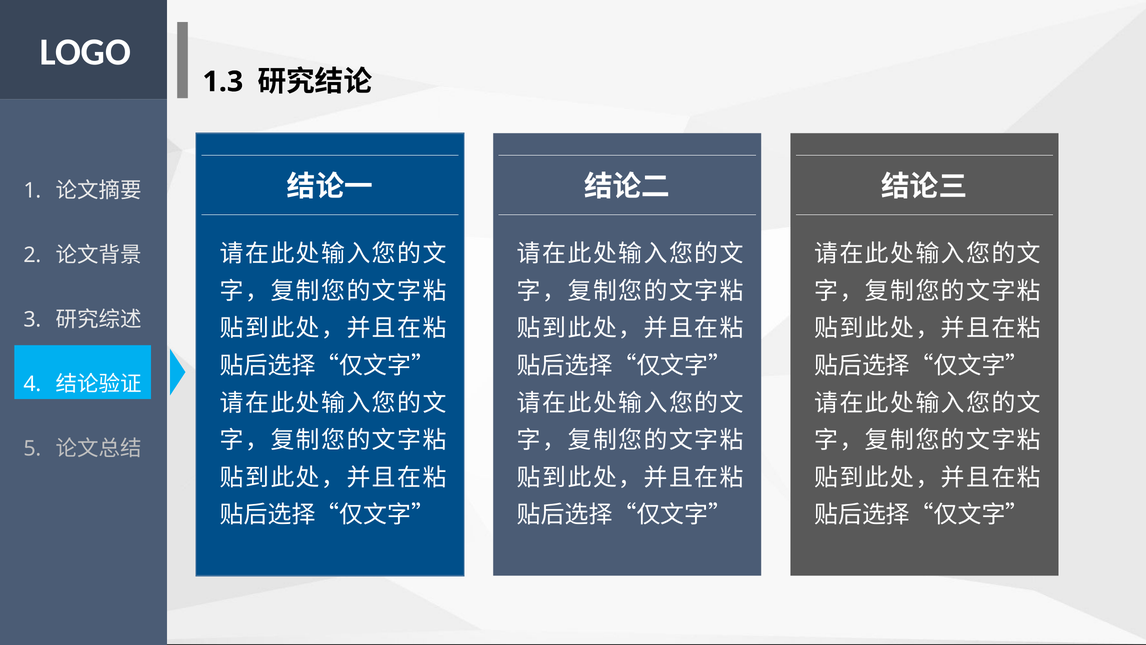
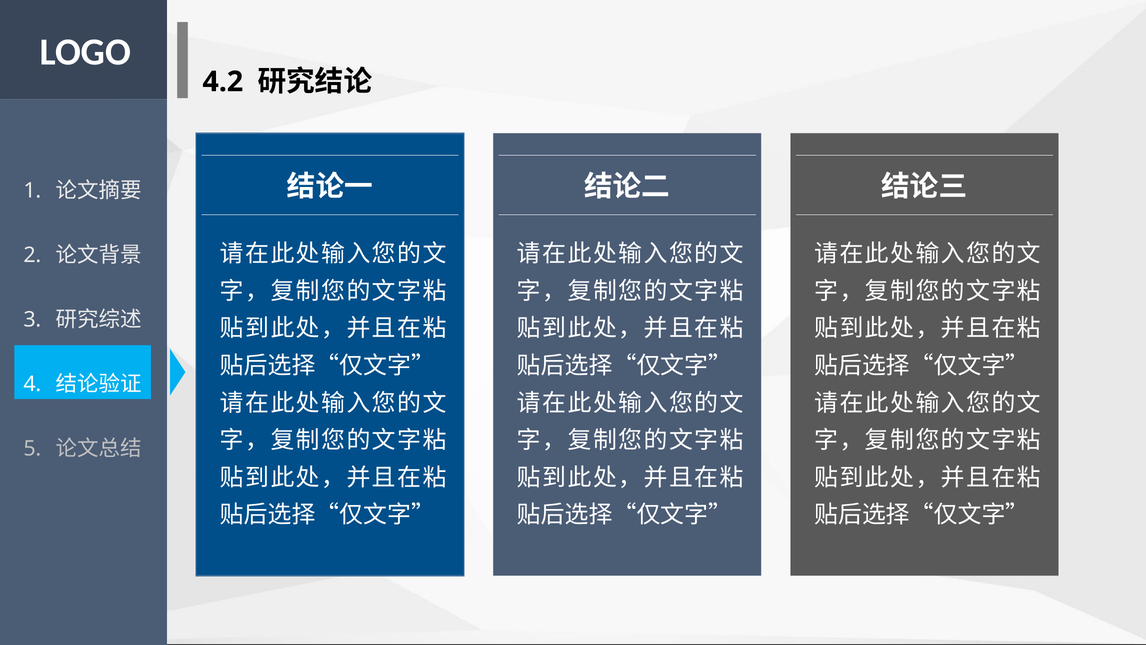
1.3: 1.3 -> 4.2
